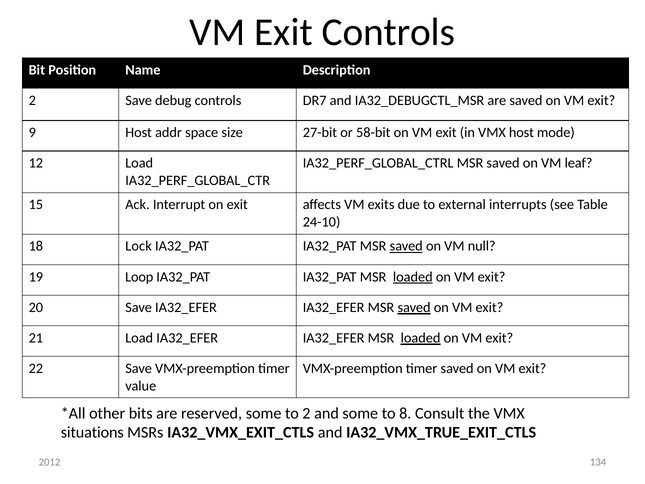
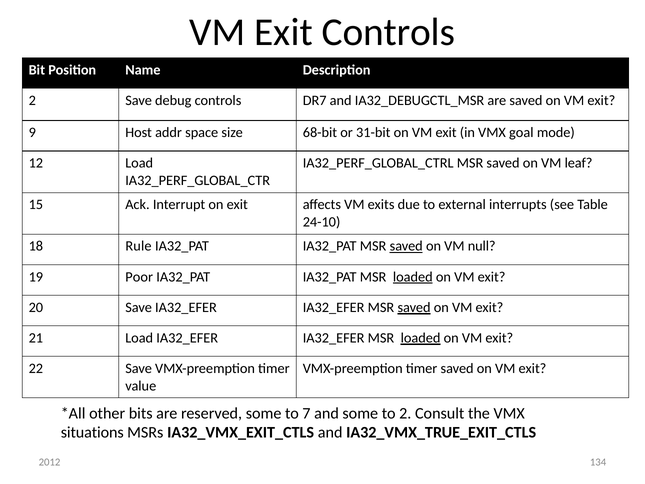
27-bit: 27-bit -> 68-bit
58-bit: 58-bit -> 31-bit
VMX host: host -> goal
Lock: Lock -> Rule
Loop: Loop -> Poor
to 2: 2 -> 7
to 8: 8 -> 2
